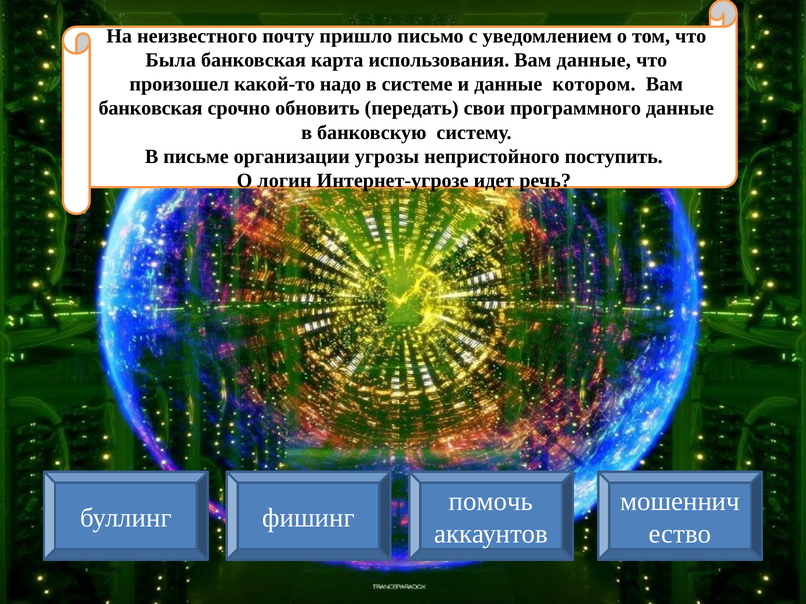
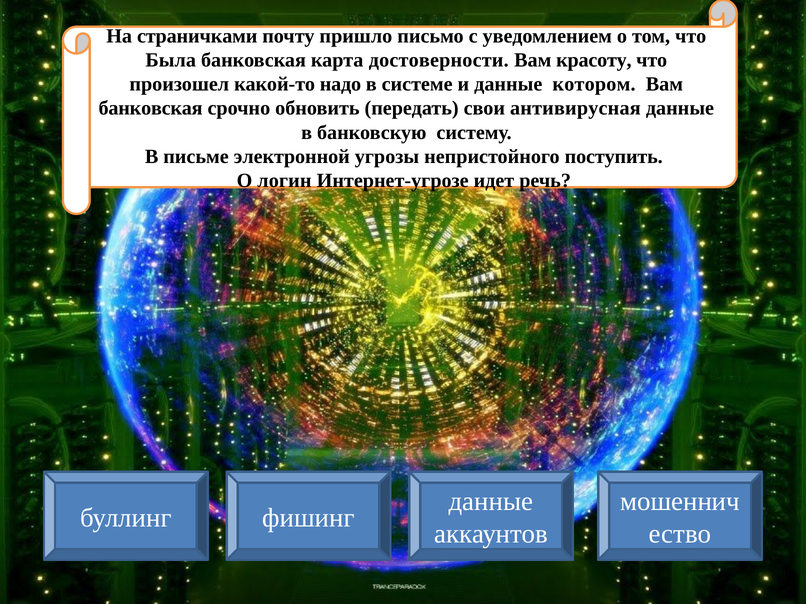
неизвестного: неизвестного -> страничками
использования: использования -> достоверности
Вам данные: данные -> красоту
программного: программного -> антивирусная
организации: организации -> электронной
помочь at (491, 502): помочь -> данные
